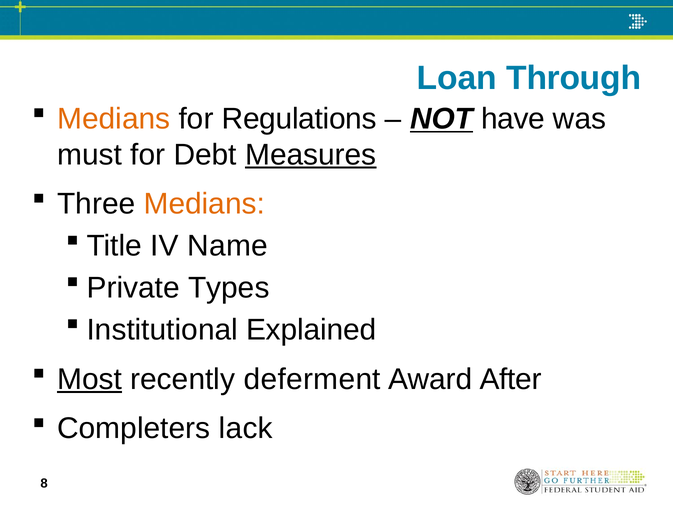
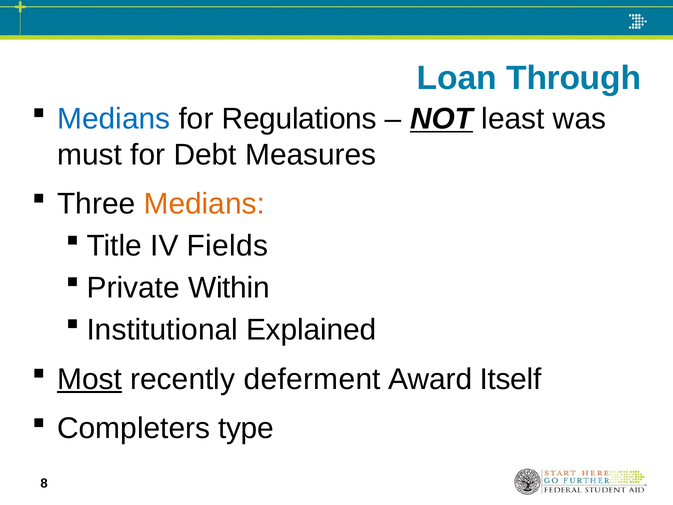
Medians at (114, 119) colour: orange -> blue
have: have -> least
Measures underline: present -> none
Name: Name -> Fields
Types: Types -> Within
After: After -> Itself
lack: lack -> type
